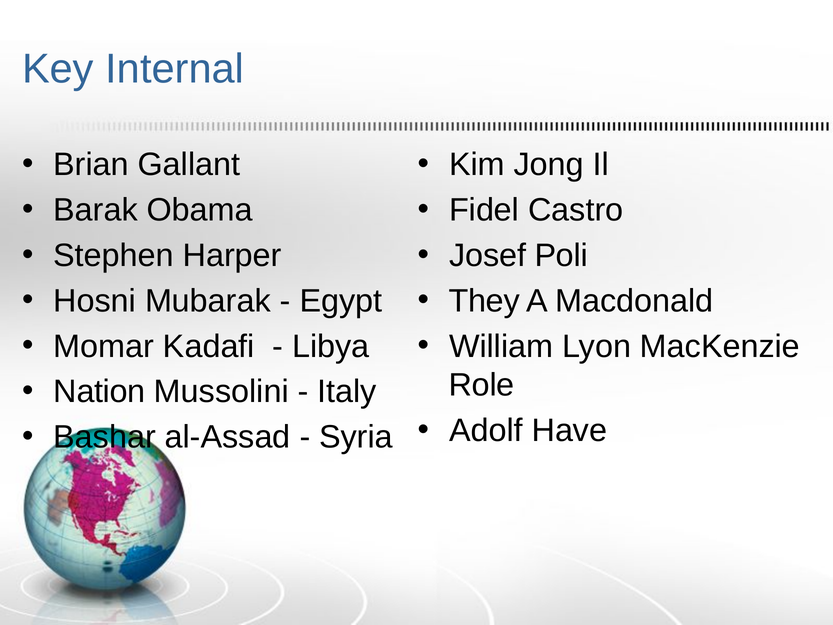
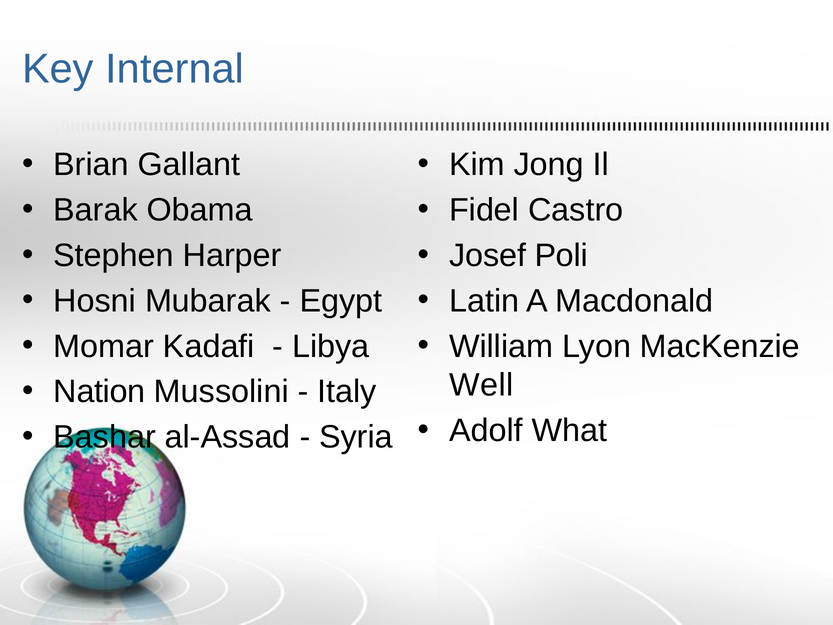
They: They -> Latin
Role: Role -> Well
Have: Have -> What
